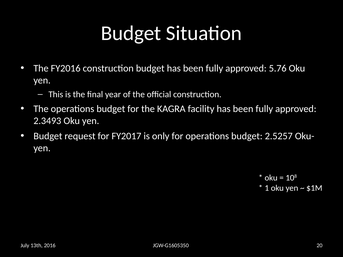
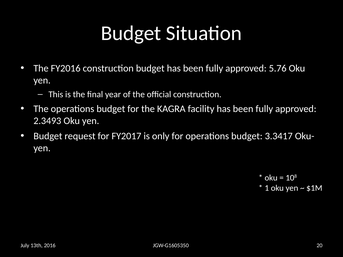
2.5257: 2.5257 -> 3.3417
